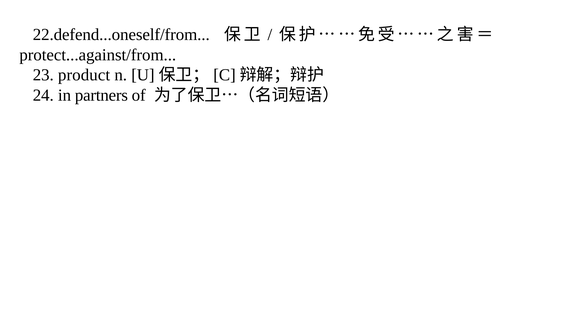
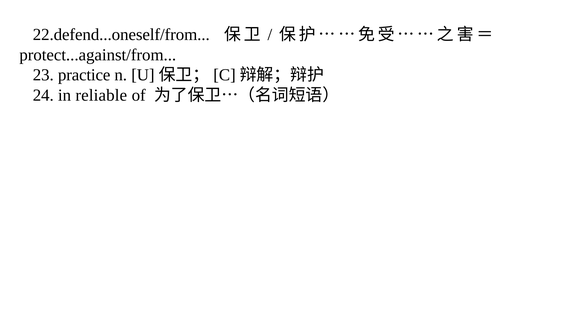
product: product -> practice
partners: partners -> reliable
